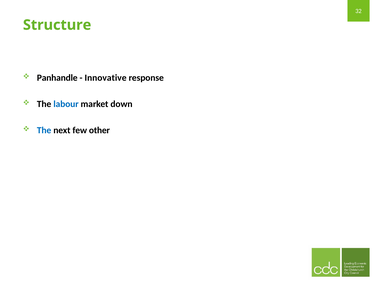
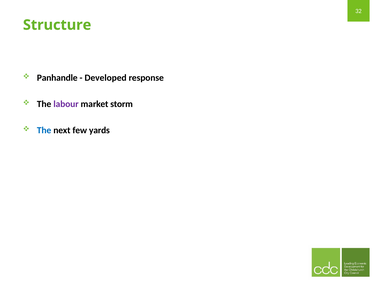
Innovative: Innovative -> Developed
labour colour: blue -> purple
down: down -> storm
other: other -> yards
